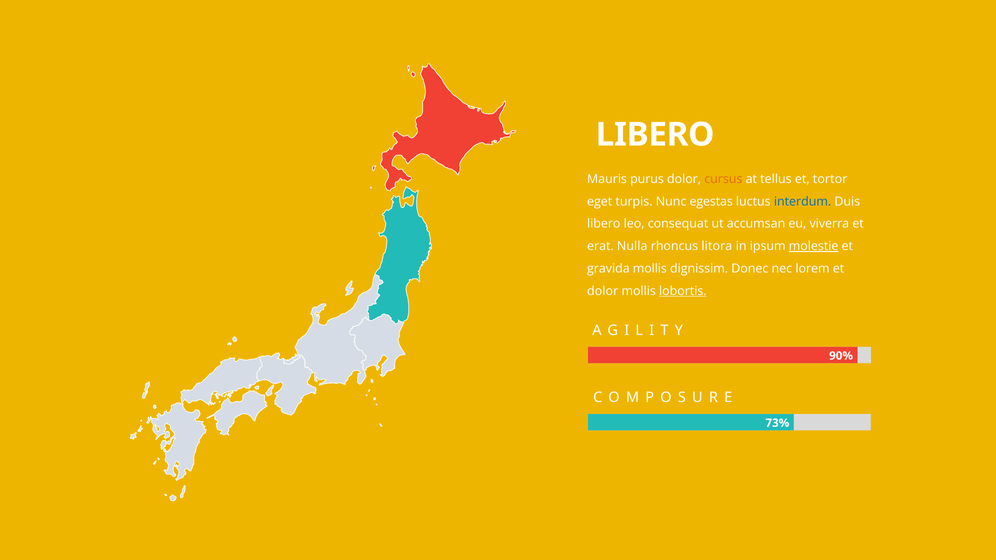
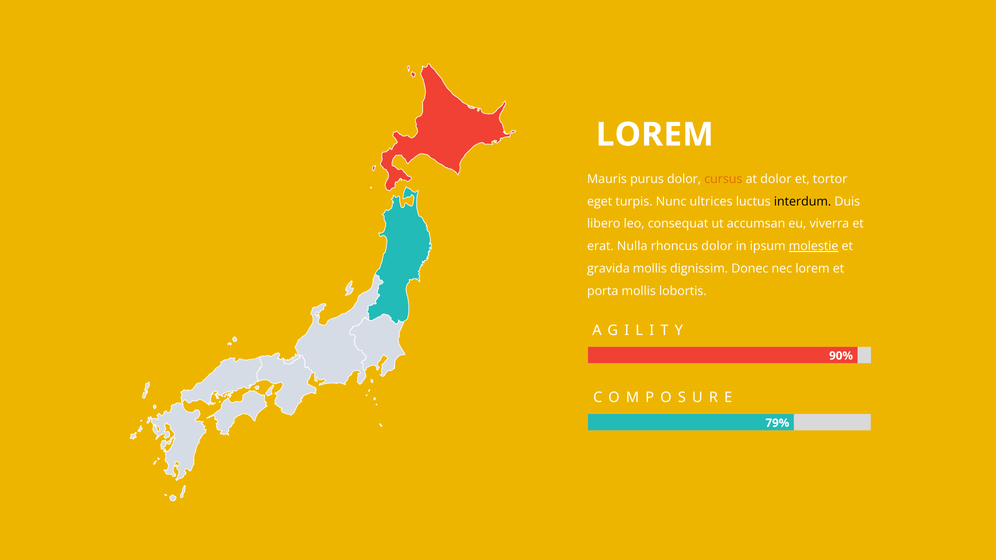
LIBERO at (655, 135): LIBERO -> LOREM
at tellus: tellus -> dolor
egestas: egestas -> ultrices
interdum colour: blue -> black
rhoncus litora: litora -> dolor
dolor at (603, 291): dolor -> porta
lobortis underline: present -> none
73%: 73% -> 79%
